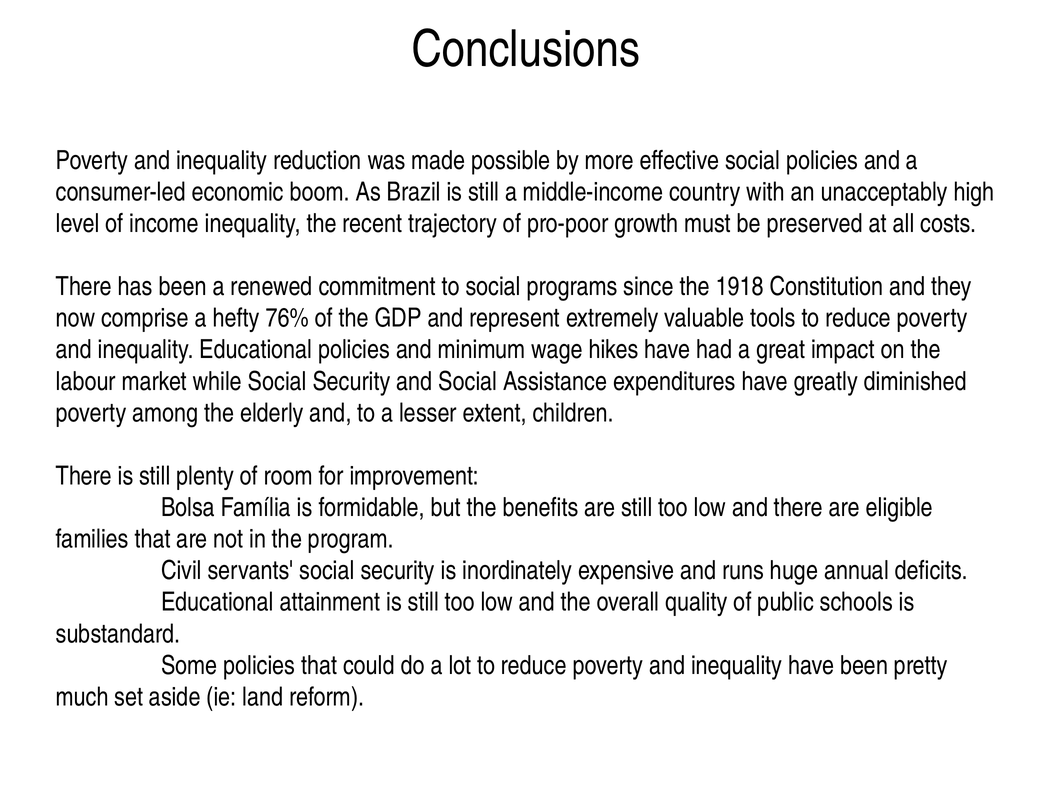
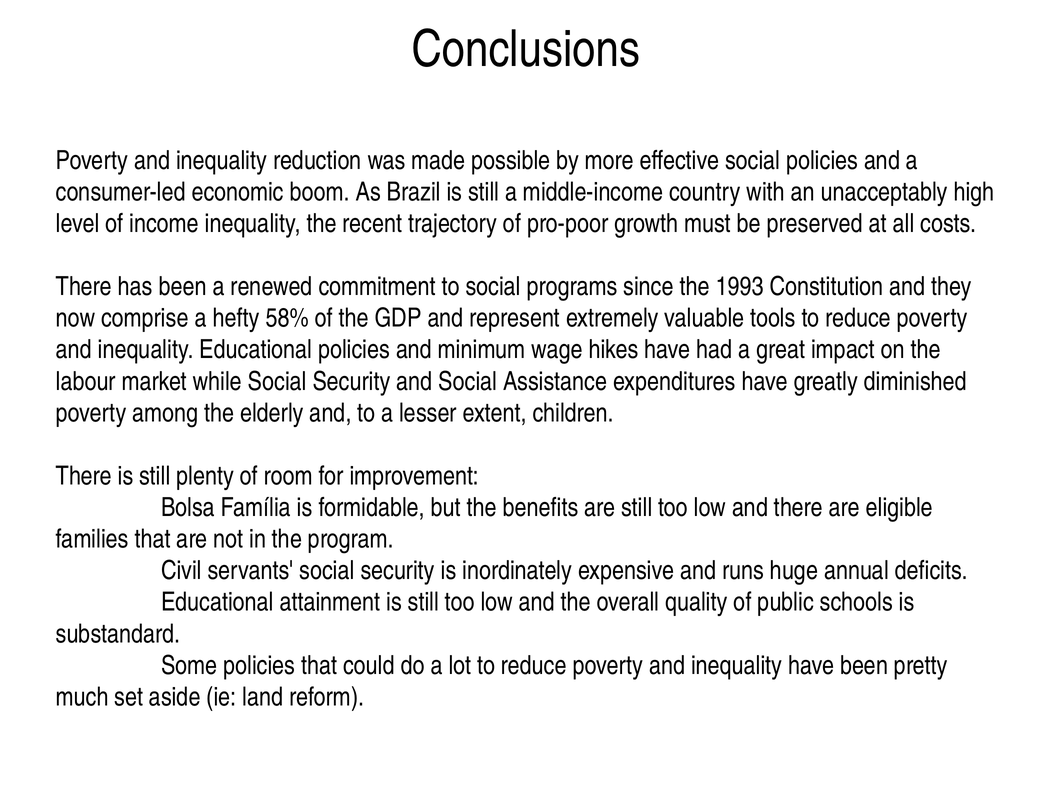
1918: 1918 -> 1993
76%: 76% -> 58%
